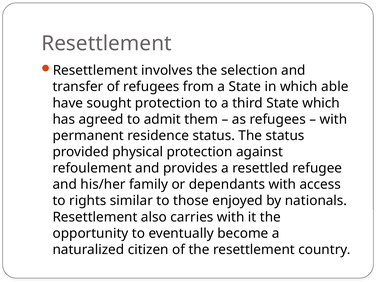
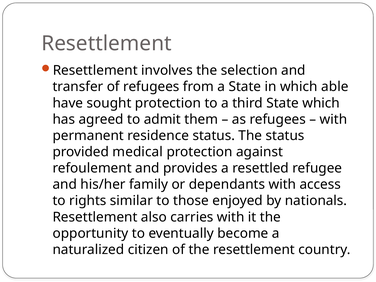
physical: physical -> medical
